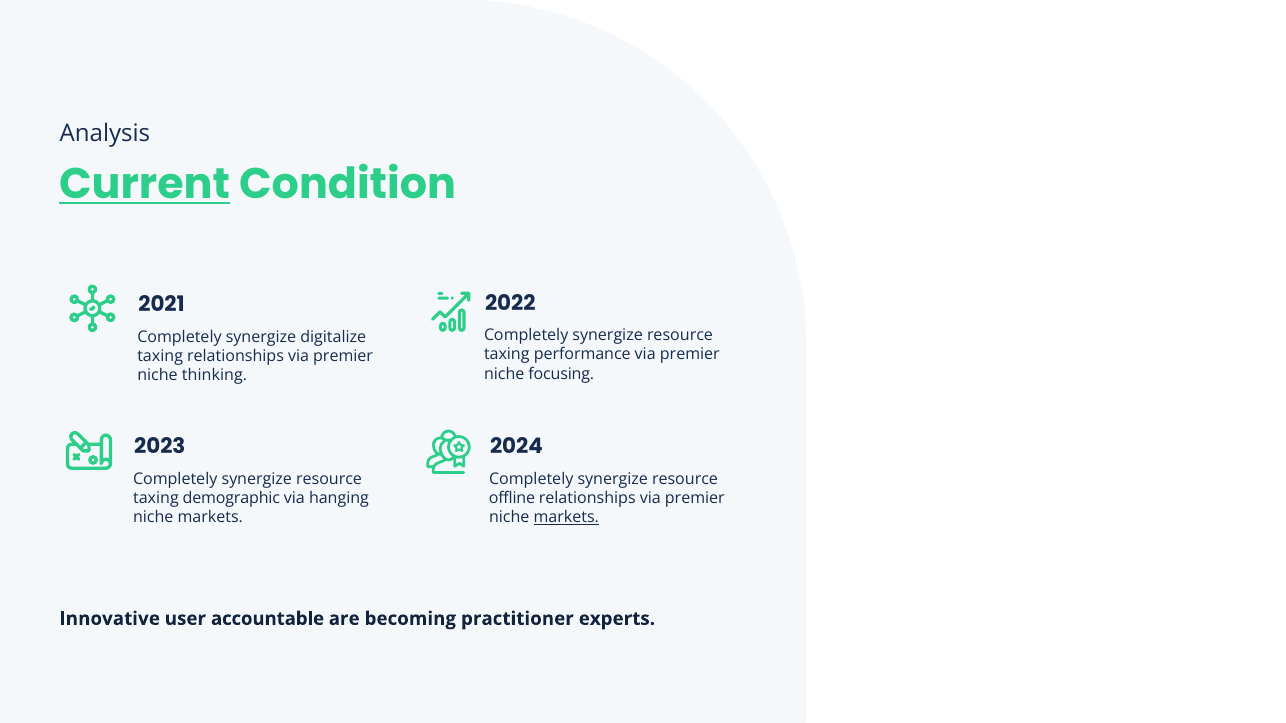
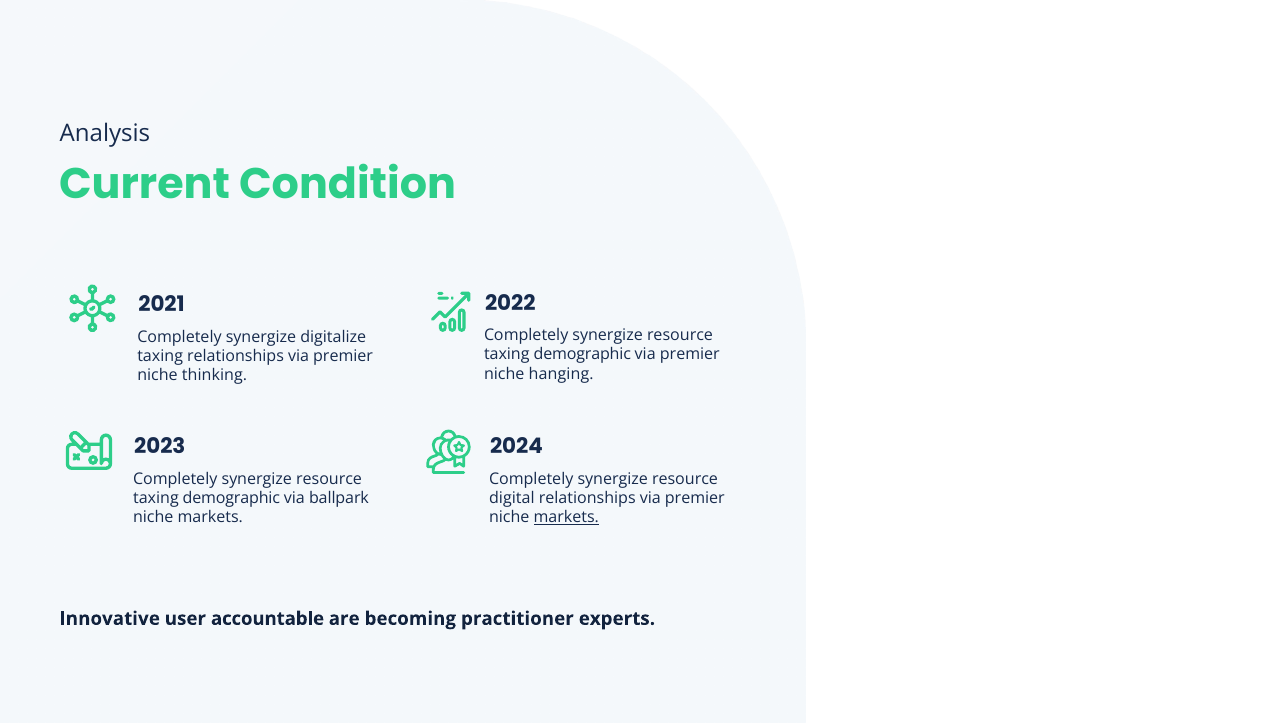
Current underline: present -> none
performance at (582, 355): performance -> demographic
focusing: focusing -> hanging
hanging: hanging -> ballpark
offline: offline -> digital
